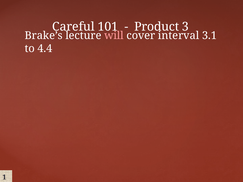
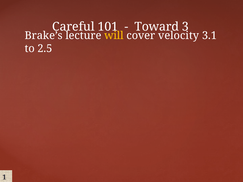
Product: Product -> Toward
will colour: pink -> yellow
interval: interval -> velocity
4.4: 4.4 -> 2.5
